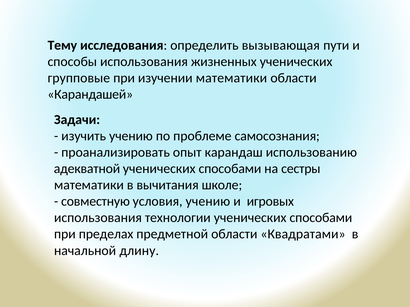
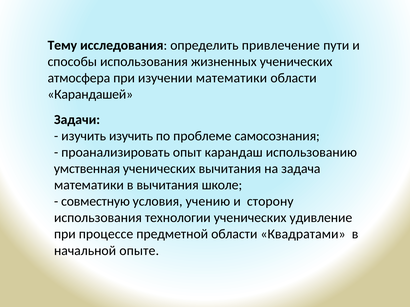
вызывающая: вызывающая -> привлечение
групповые: групповые -> атмосфера
изучить учению: учению -> изучить
адекватной: адекватной -> умственная
способами at (230, 169): способами -> вычитания
сестры: сестры -> задача
игровых: игровых -> сторону
технологии ученических способами: способами -> удивление
пределах: пределах -> процессе
длину: длину -> опыте
